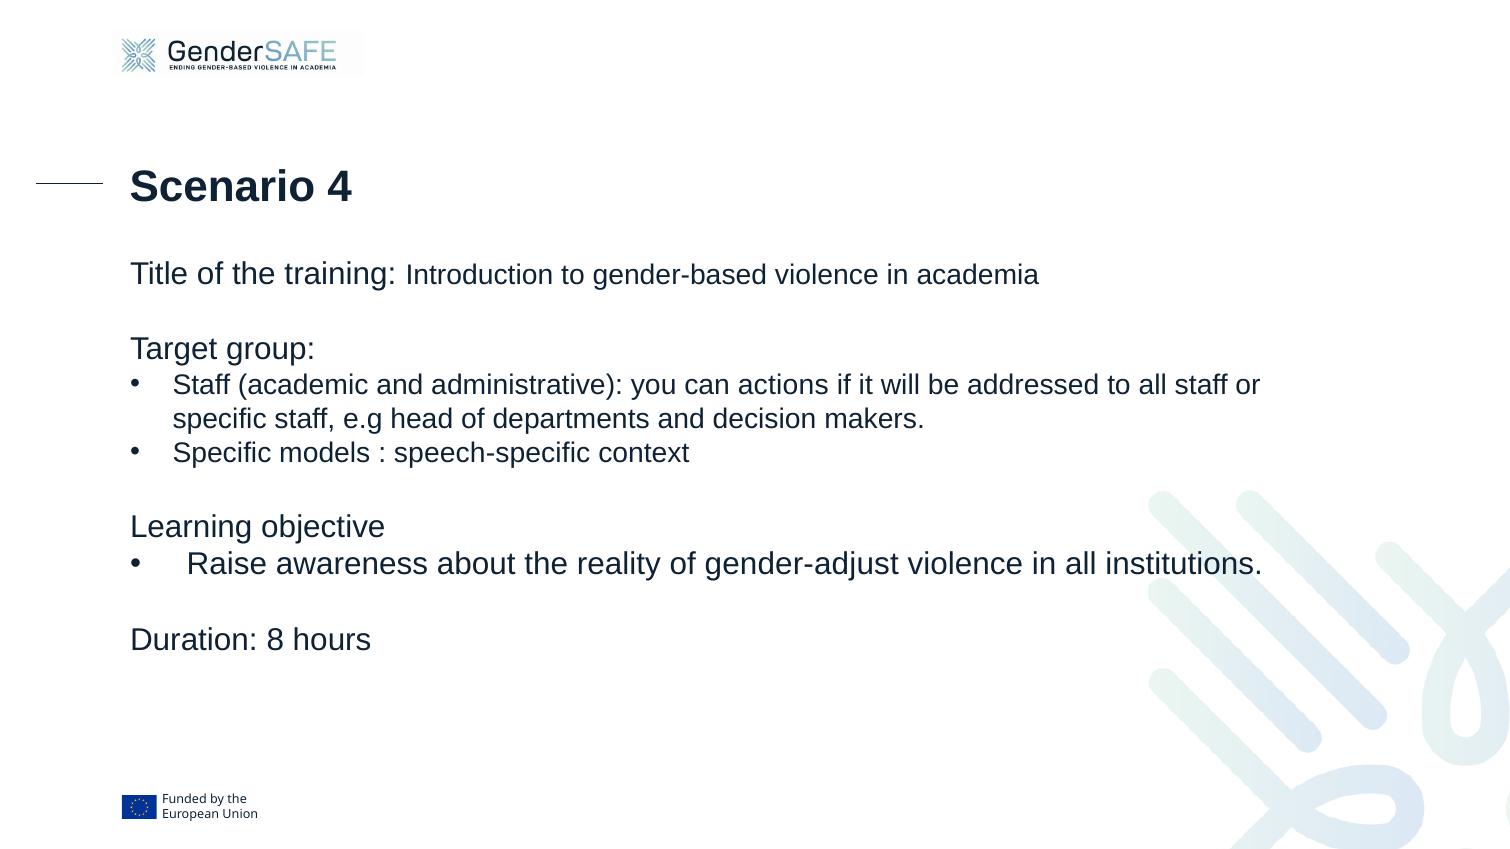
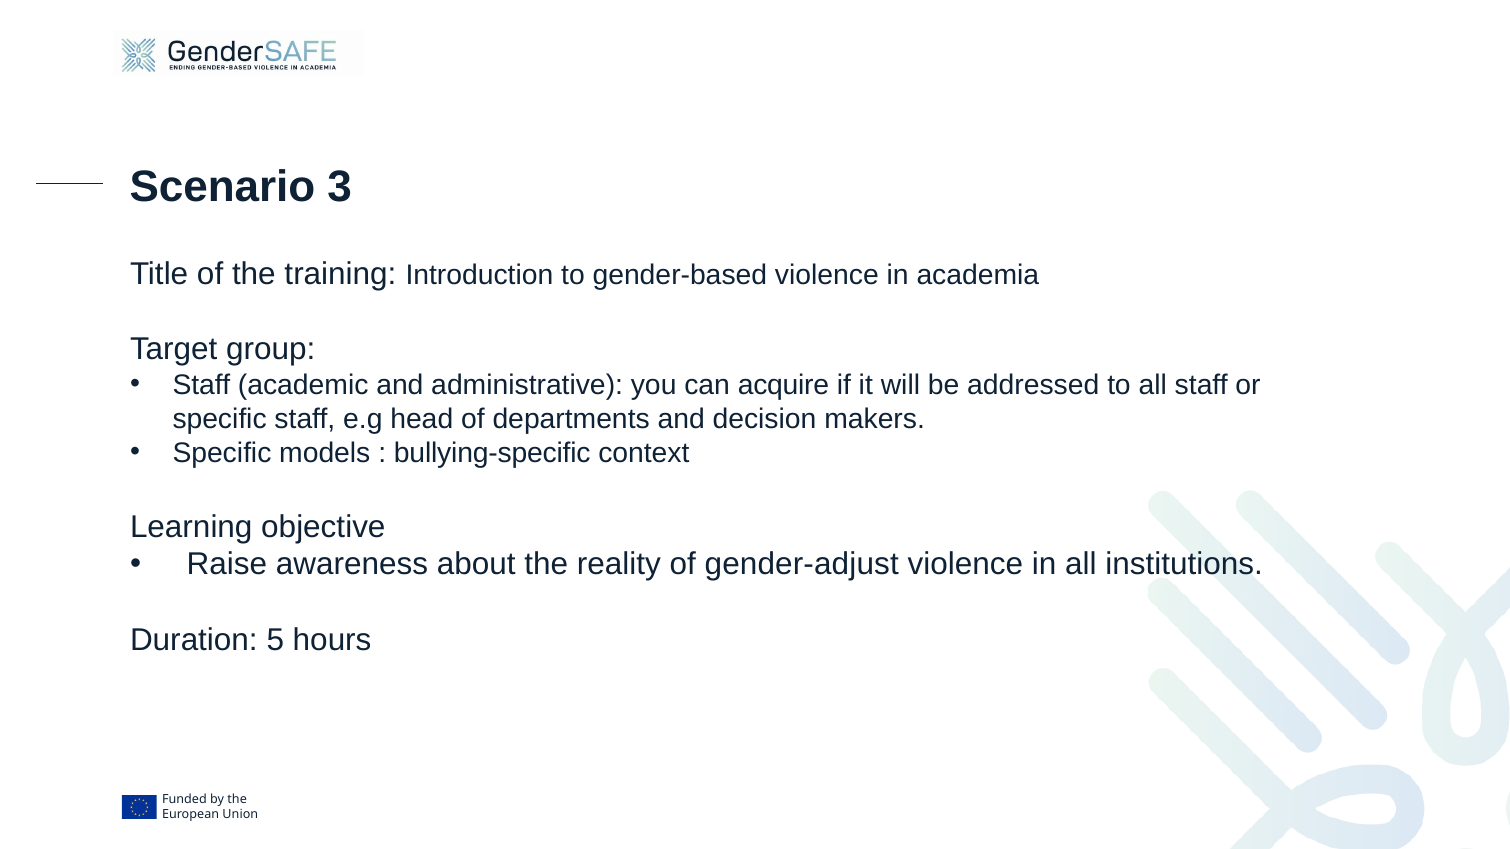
4: 4 -> 3
actions: actions -> acquire
speech-specific: speech-specific -> bullying-specific
8: 8 -> 5
